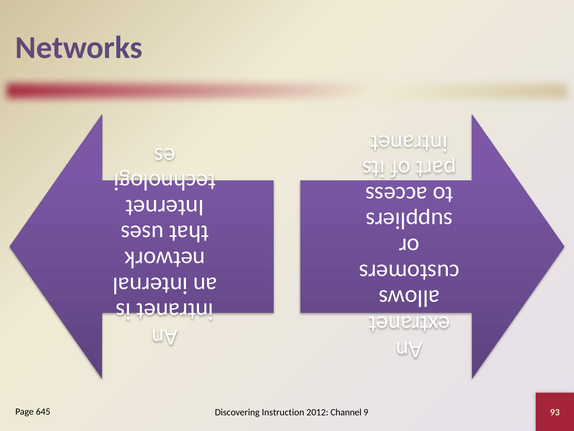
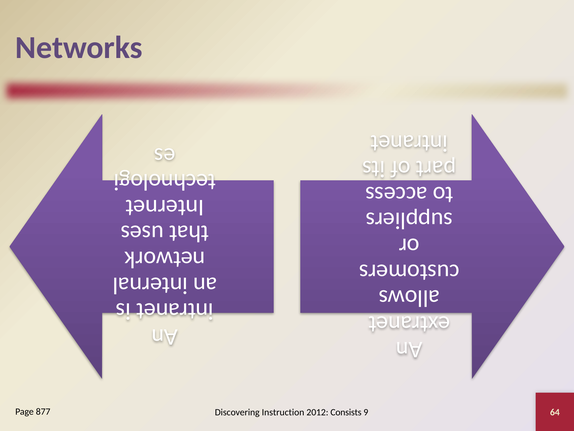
645: 645 -> 877
Channel: Channel -> Consists
93: 93 -> 64
